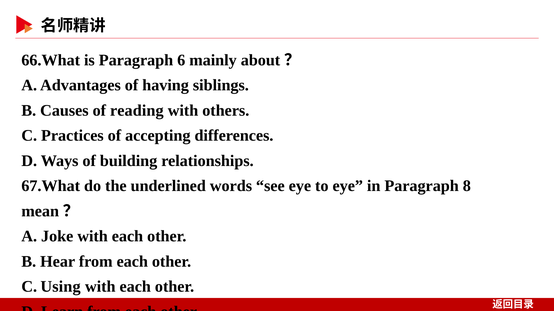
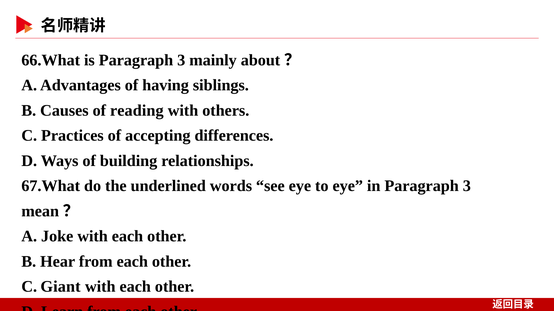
is Paragraph 6: 6 -> 3
in Paragraph 8: 8 -> 3
Using: Using -> Giant
